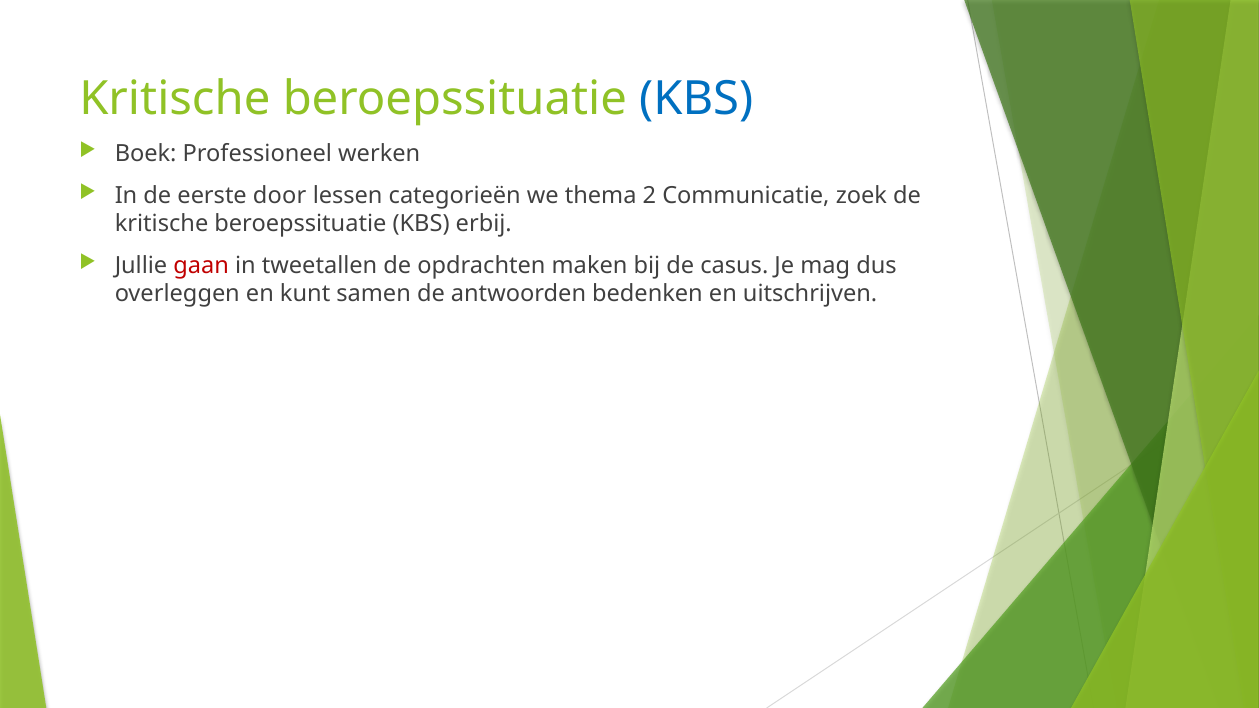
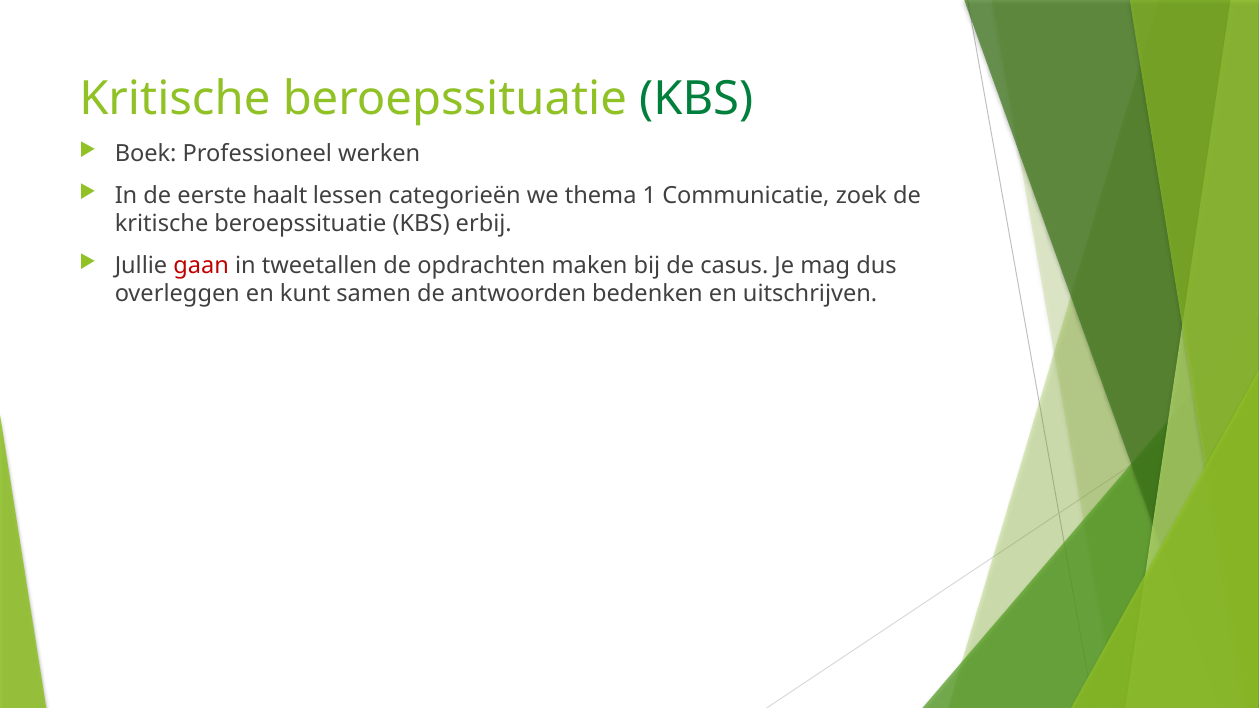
KBS at (696, 99) colour: blue -> green
door: door -> haalt
2: 2 -> 1
